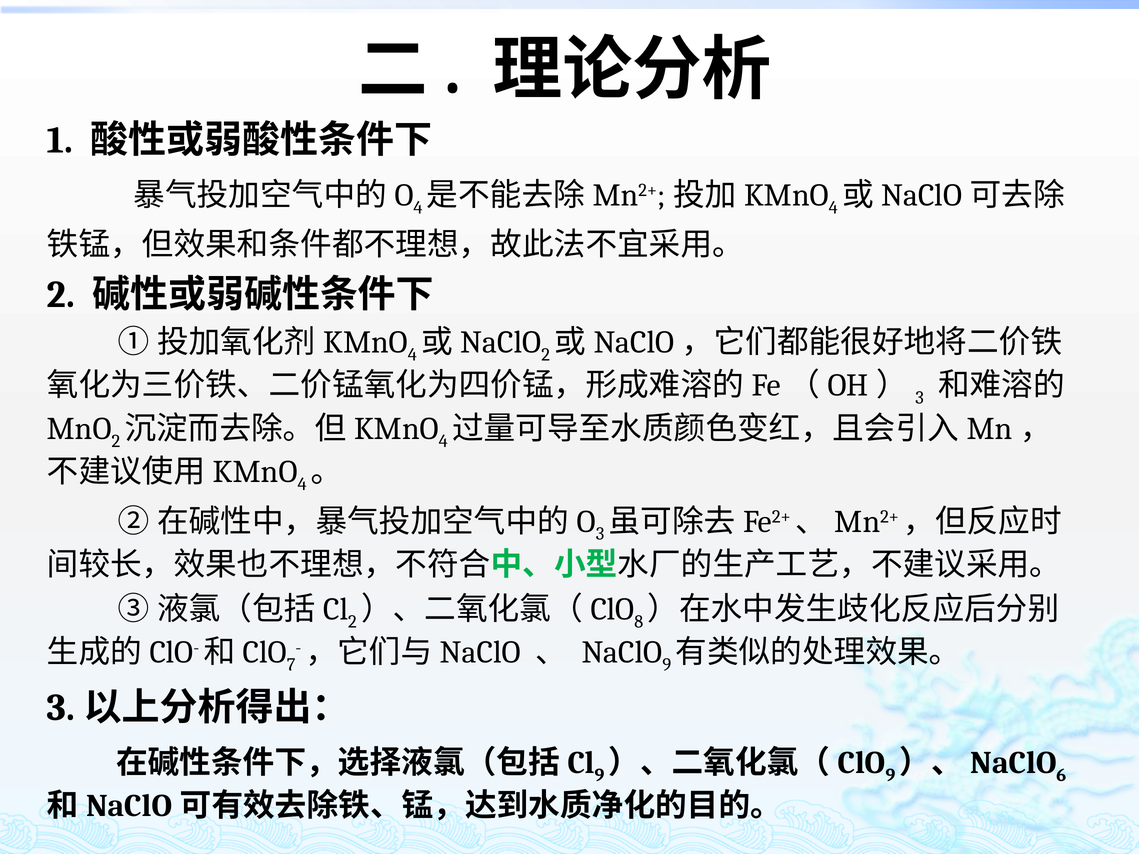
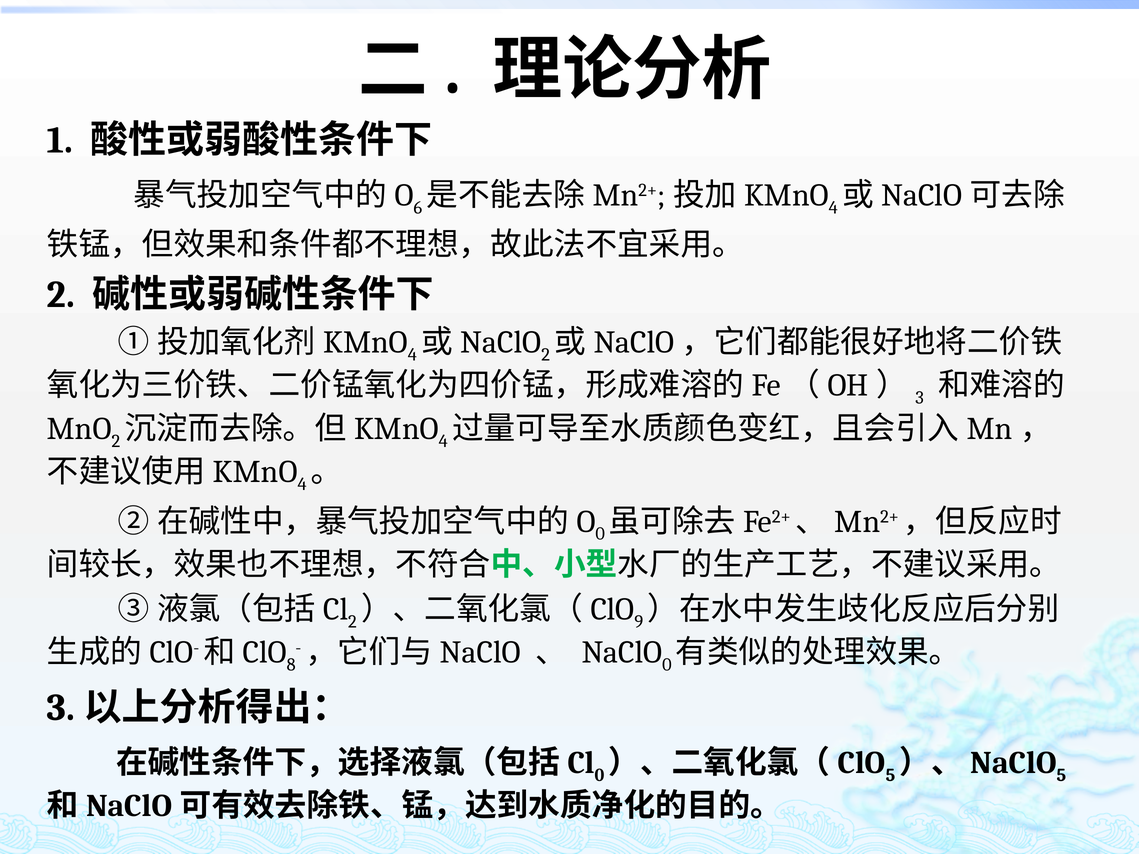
4 at (418, 208): 4 -> 6
3 at (600, 534): 3 -> 0
8: 8 -> 9
7: 7 -> 8
9 at (667, 665): 9 -> 0
9 at (599, 775): 9 -> 0
9 at (890, 775): 9 -> 5
6 at (1061, 775): 6 -> 5
